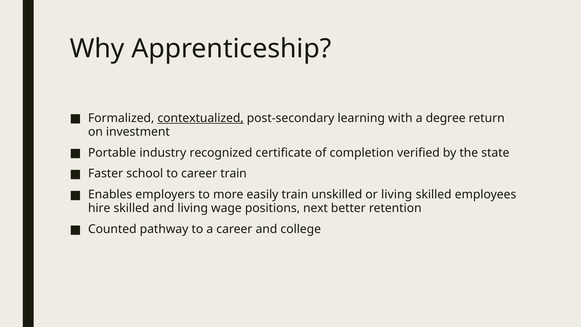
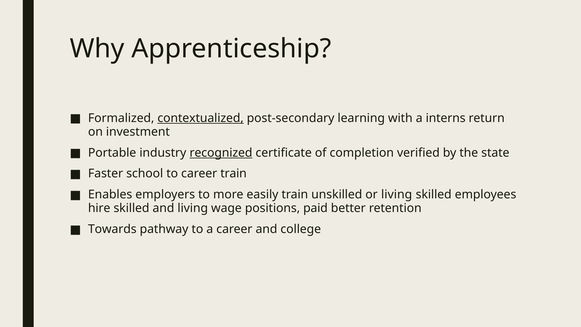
degree: degree -> interns
recognized underline: none -> present
next: next -> paid
Counted: Counted -> Towards
